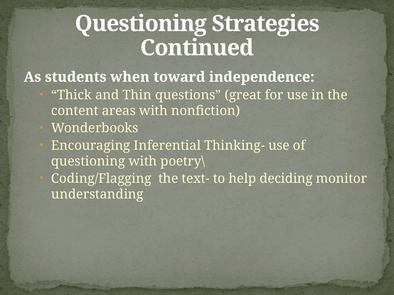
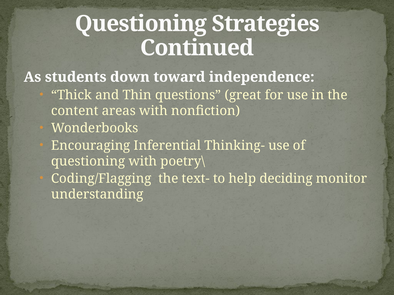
when: when -> down
